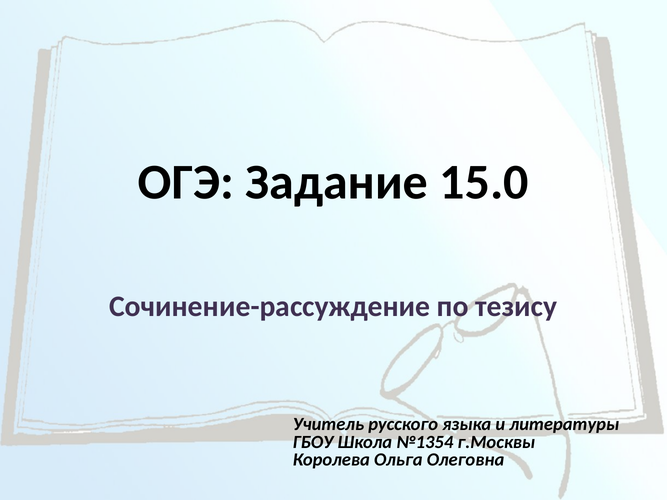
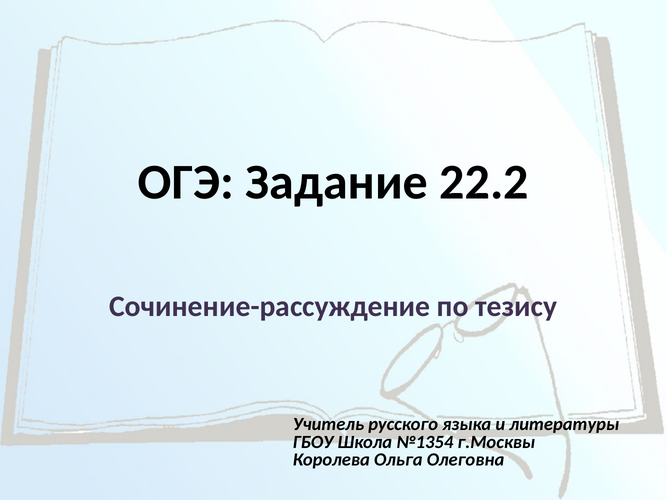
15.0: 15.0 -> 22.2
